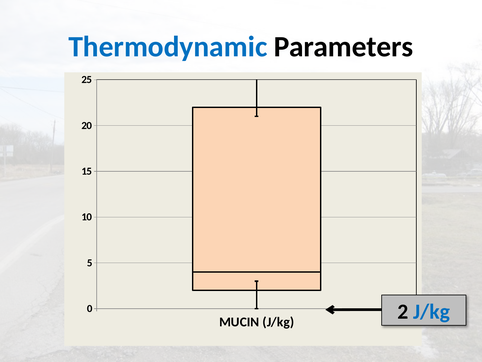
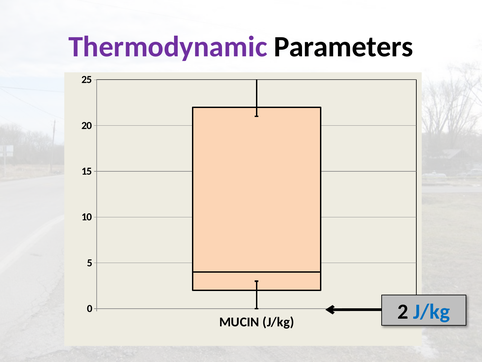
Thermodynamic colour: blue -> purple
